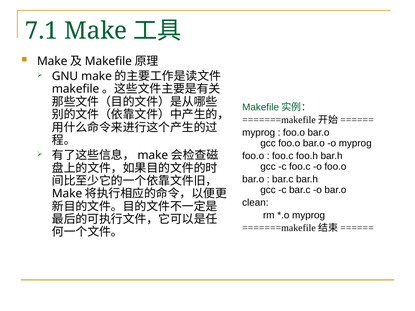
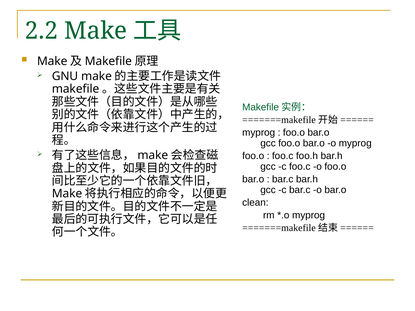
7.1: 7.1 -> 2.2
